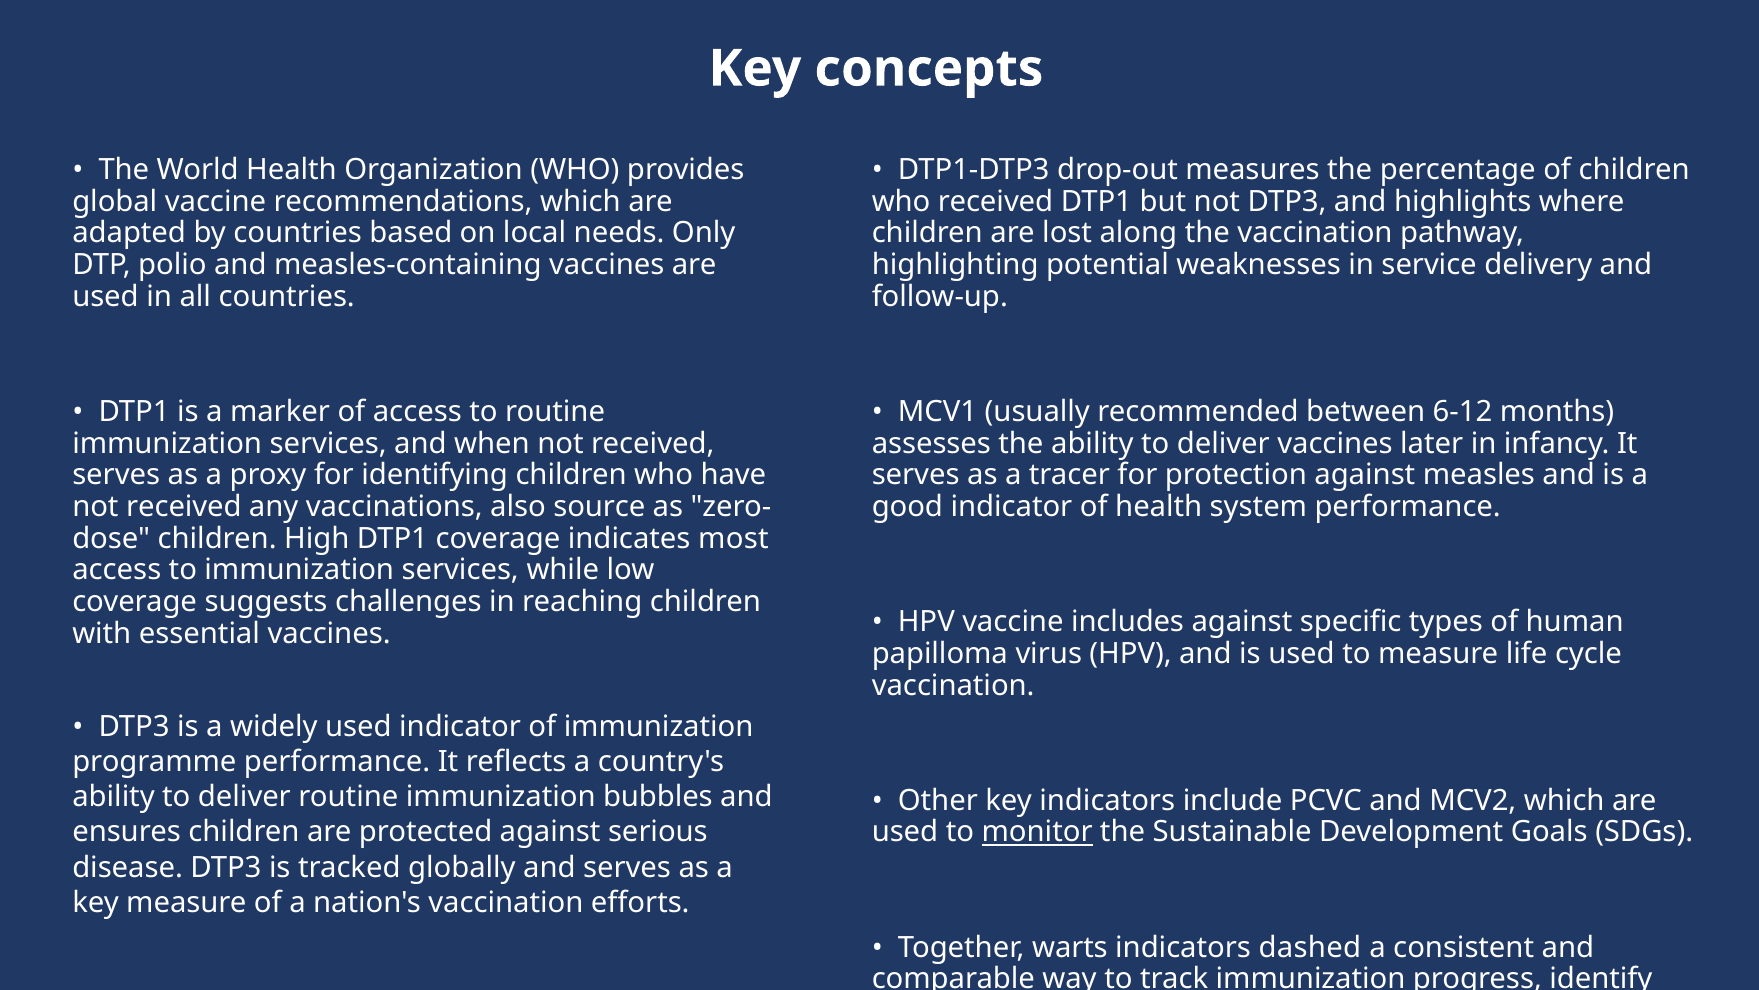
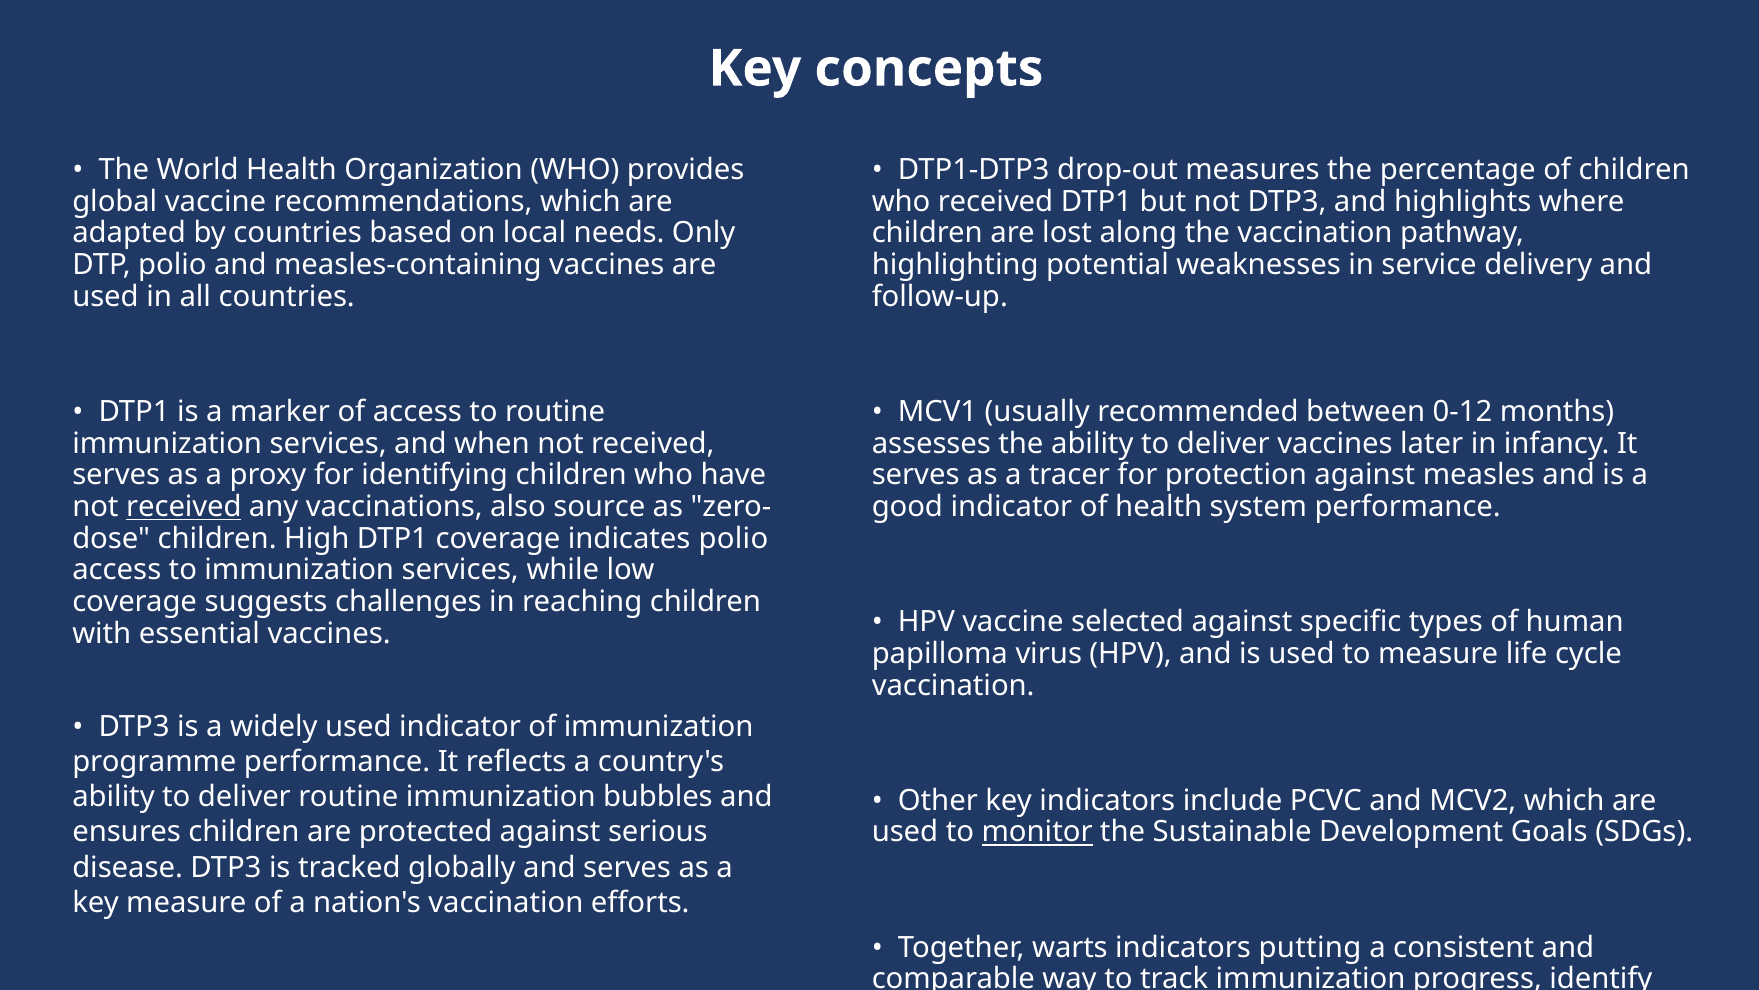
6-12: 6-12 -> 0-12
received at (184, 506) underline: none -> present
indicates most: most -> polio
includes: includes -> selected
dashed: dashed -> putting
